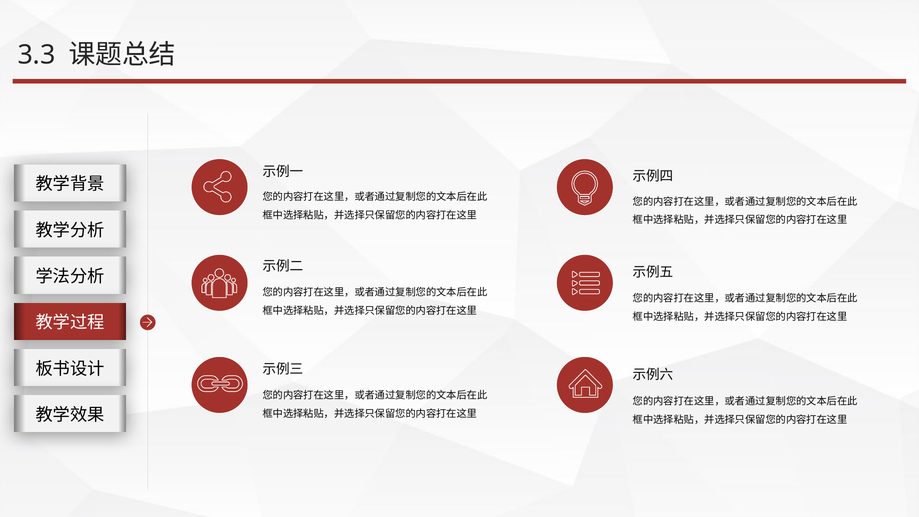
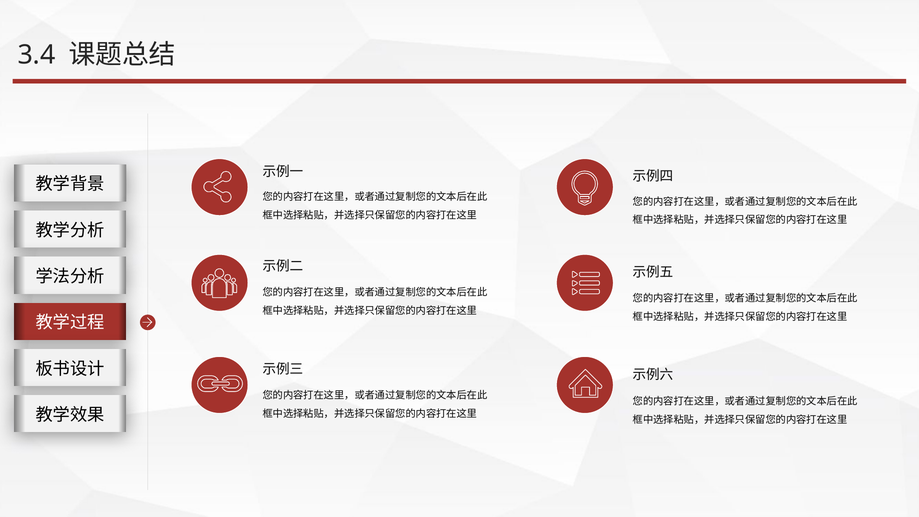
3.3: 3.3 -> 3.4
